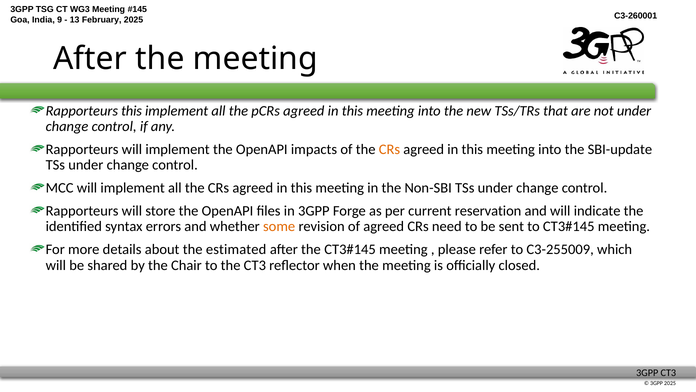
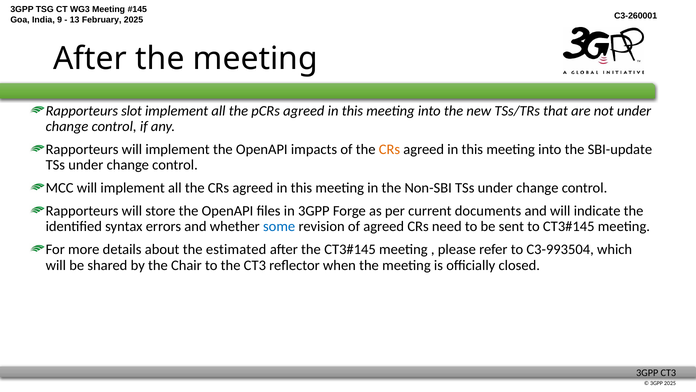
Rapporteurs this: this -> slot
reservation: reservation -> documents
some colour: orange -> blue
C3-255009: C3-255009 -> C3-993504
